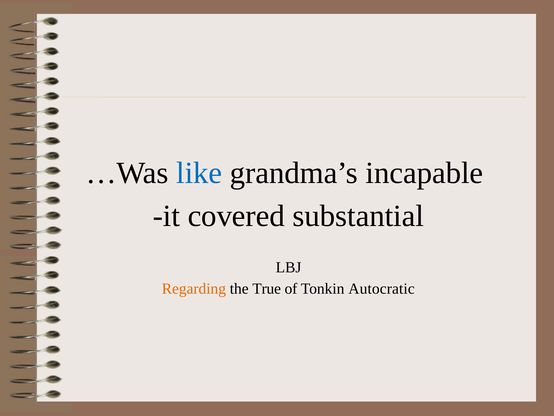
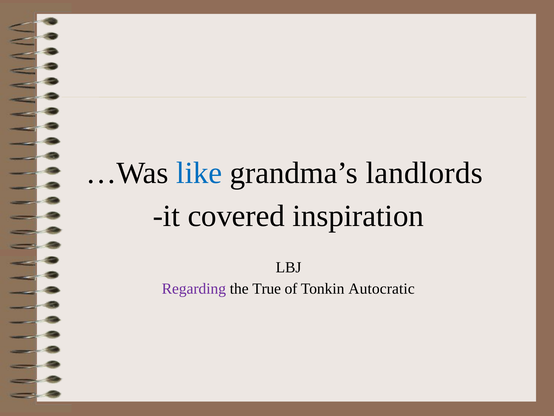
incapable: incapable -> landlords
substantial: substantial -> inspiration
Regarding colour: orange -> purple
